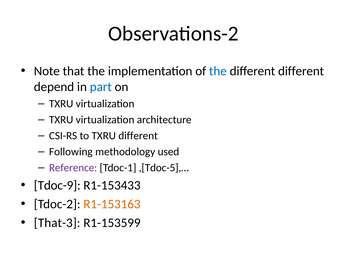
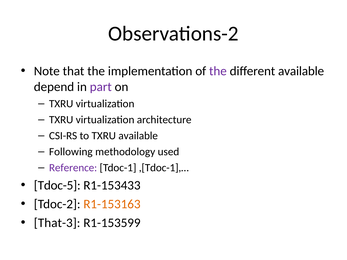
the at (218, 71) colour: blue -> purple
different different: different -> available
part colour: blue -> purple
TXRU different: different -> available
,[Tdoc-5],…: ,[Tdoc-5],… -> ,[Tdoc-1],…
Tdoc-9: Tdoc-9 -> Tdoc-5
